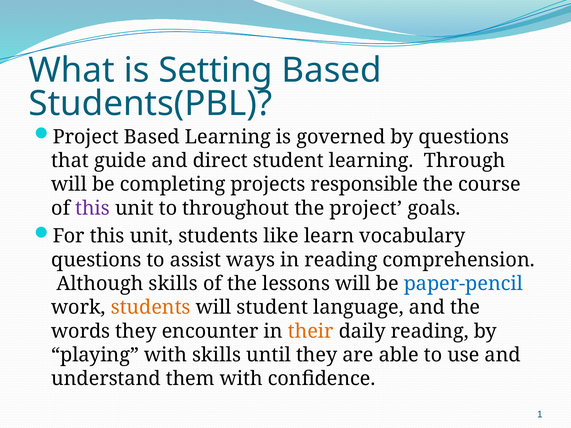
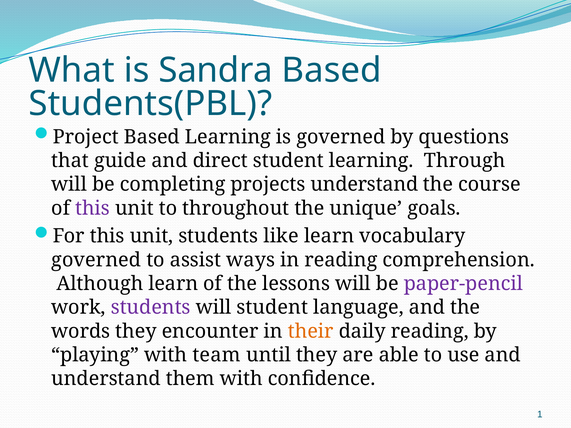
Setting: Setting -> Sandra
projects responsible: responsible -> understand
the project: project -> unique
questions at (96, 260): questions -> governed
Although skills: skills -> learn
paper-pencil colour: blue -> purple
students at (151, 308) colour: orange -> purple
with skills: skills -> team
